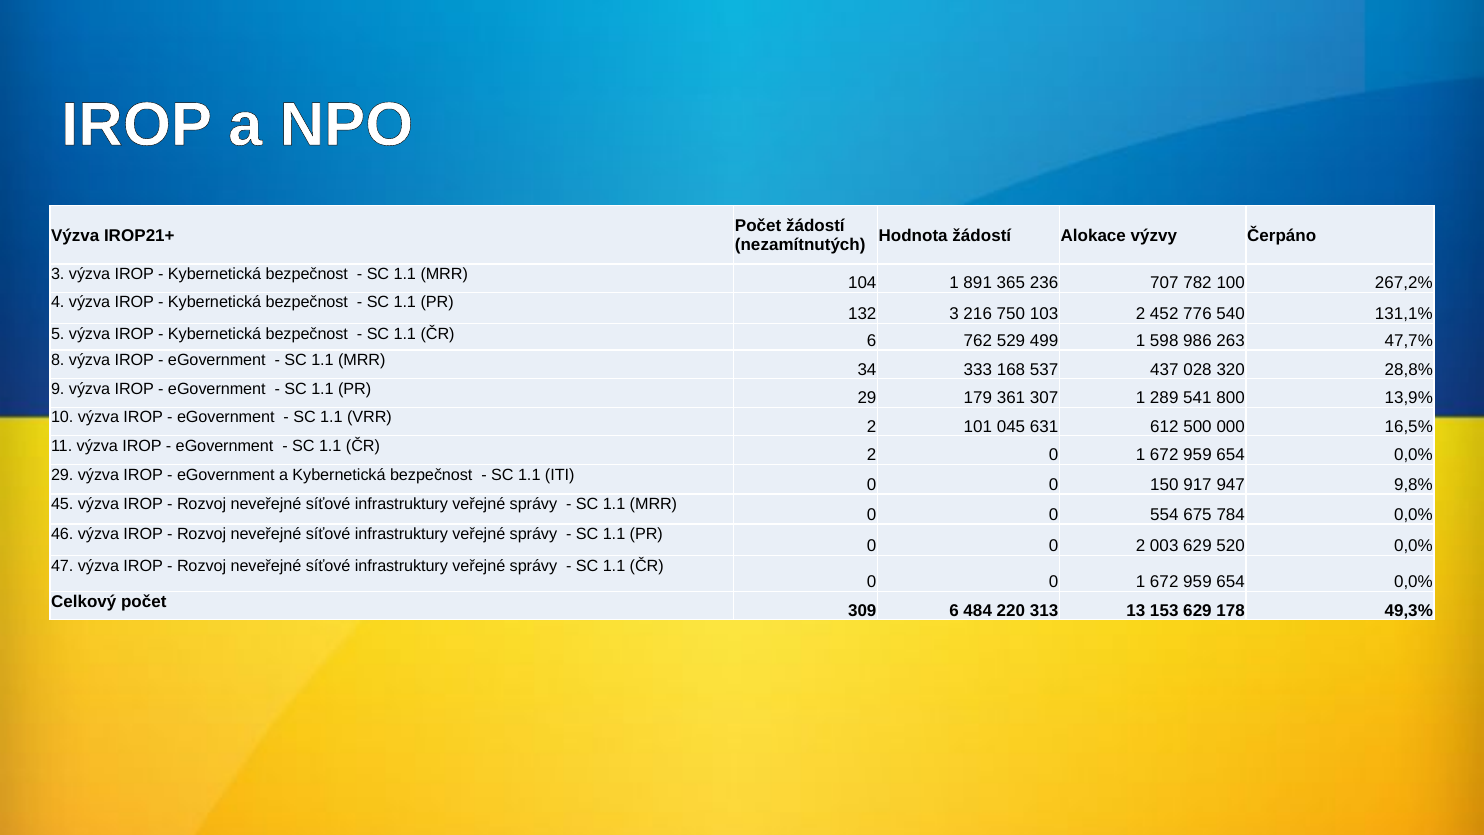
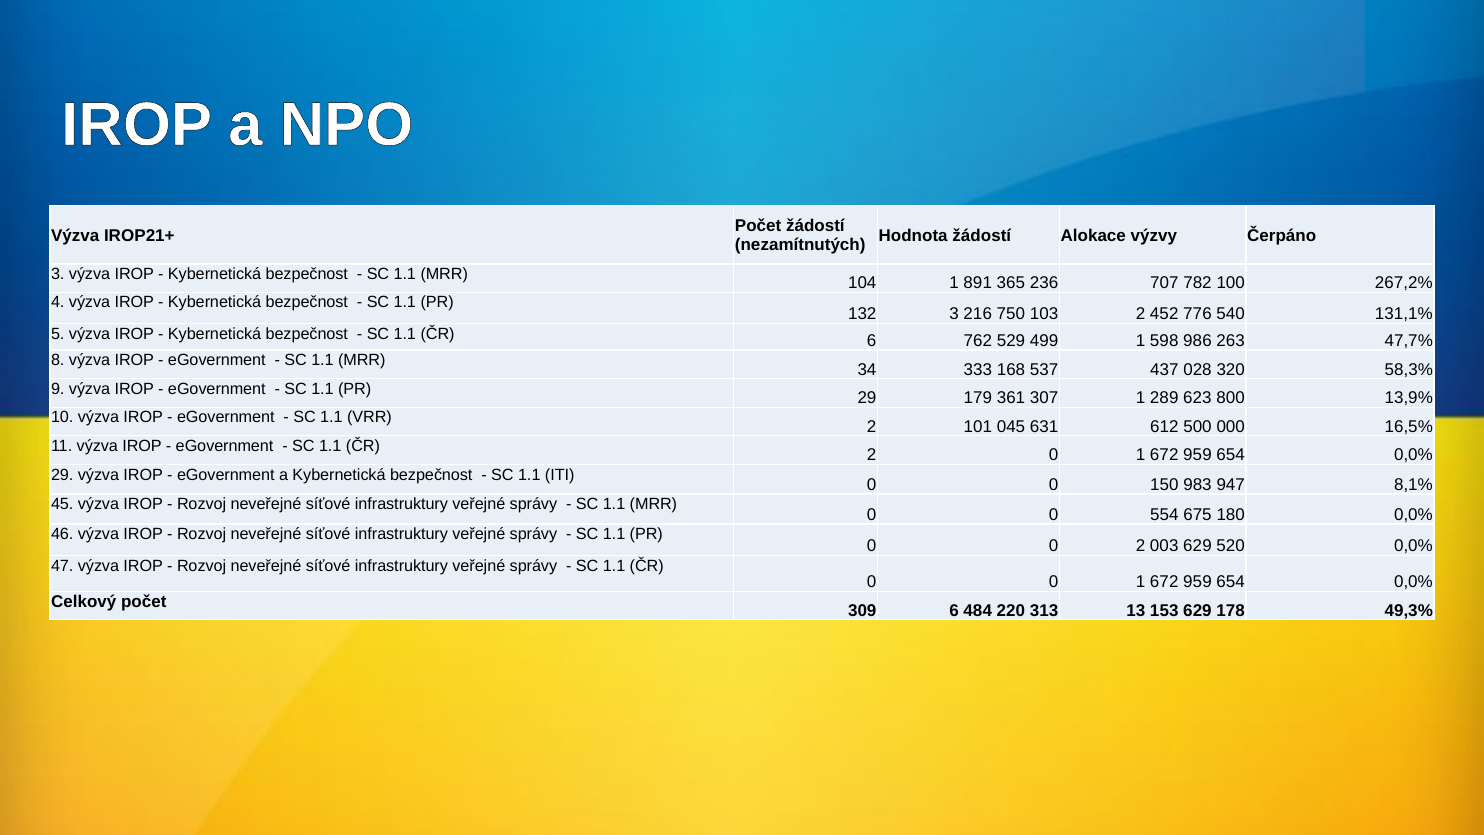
28,8%: 28,8% -> 58,3%
541: 541 -> 623
917: 917 -> 983
9,8%: 9,8% -> 8,1%
784: 784 -> 180
